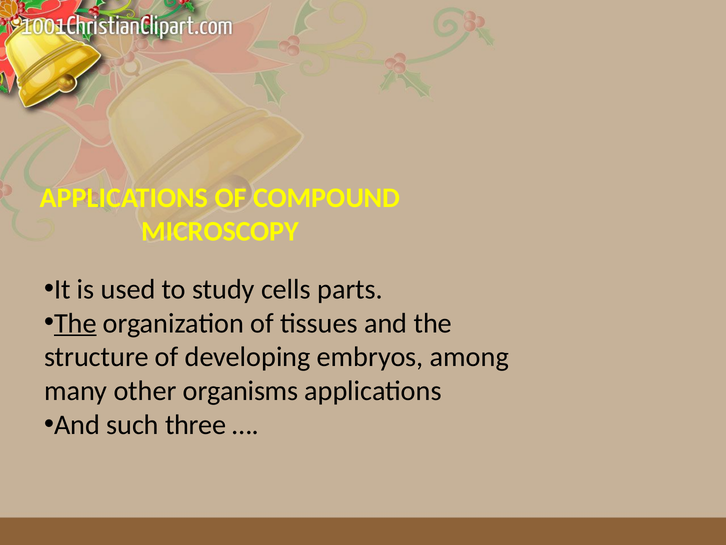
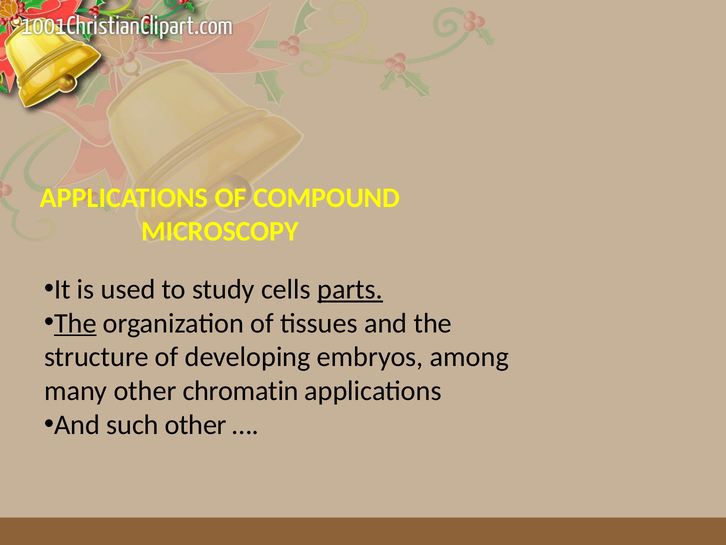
parts underline: none -> present
organisms: organisms -> chromatin
such three: three -> other
